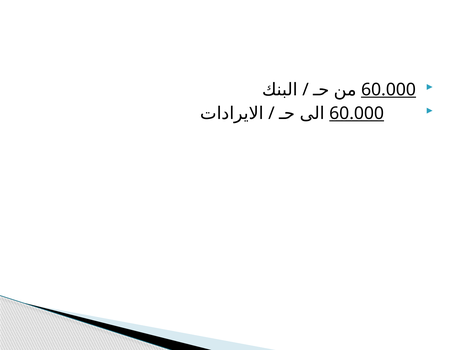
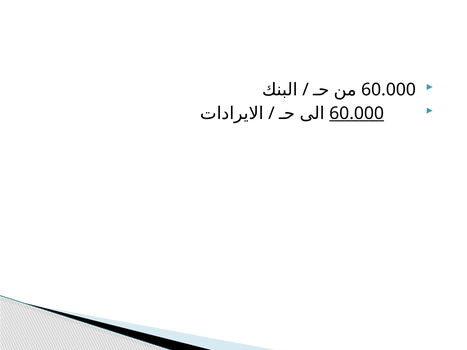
60.000 at (389, 90) underline: present -> none
